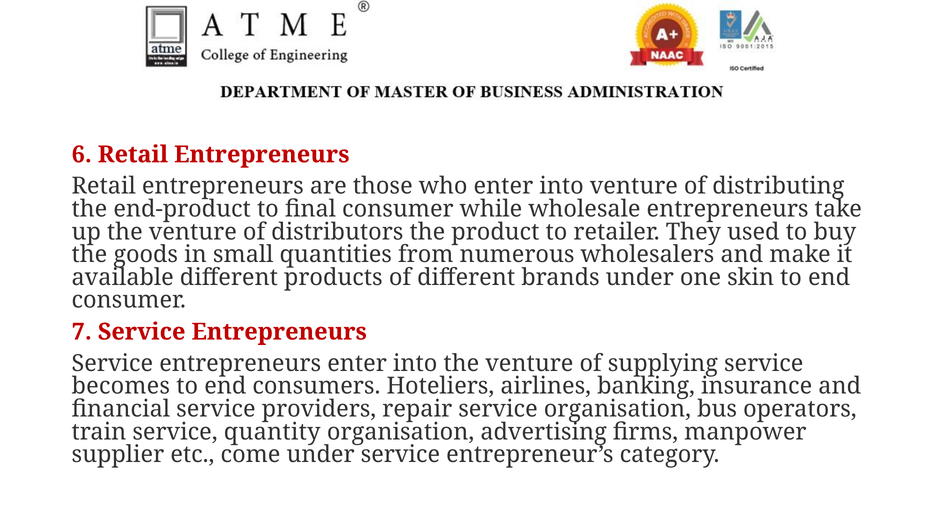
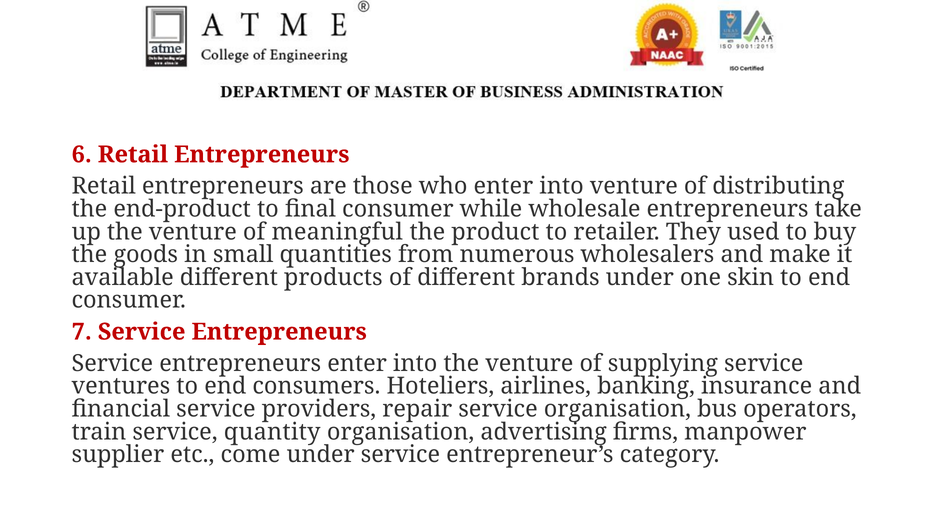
distributors: distributors -> meaningful
becomes: becomes -> ventures
